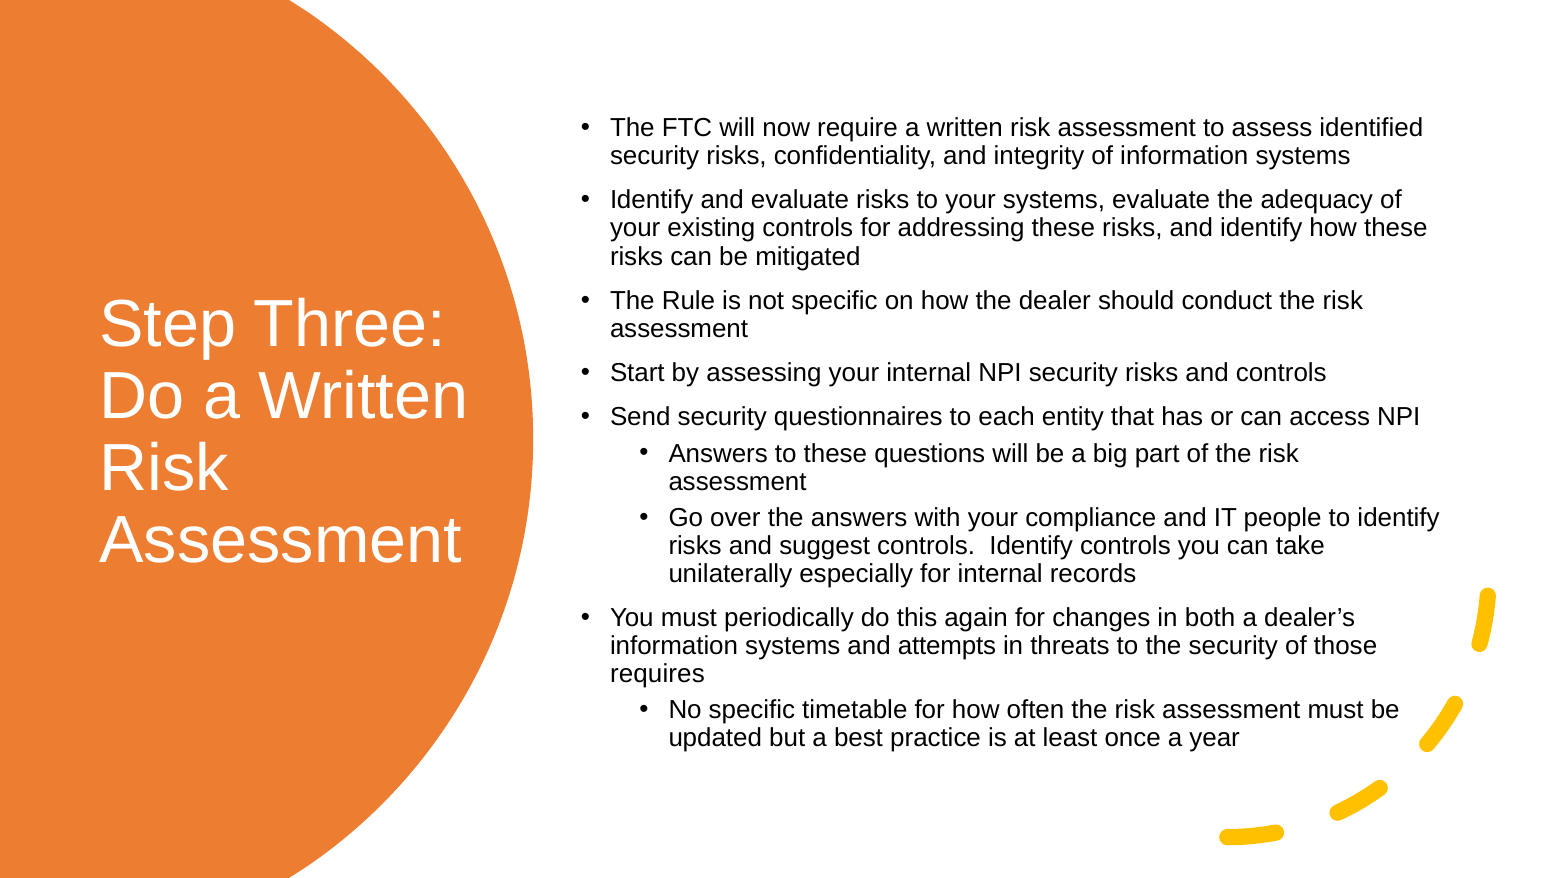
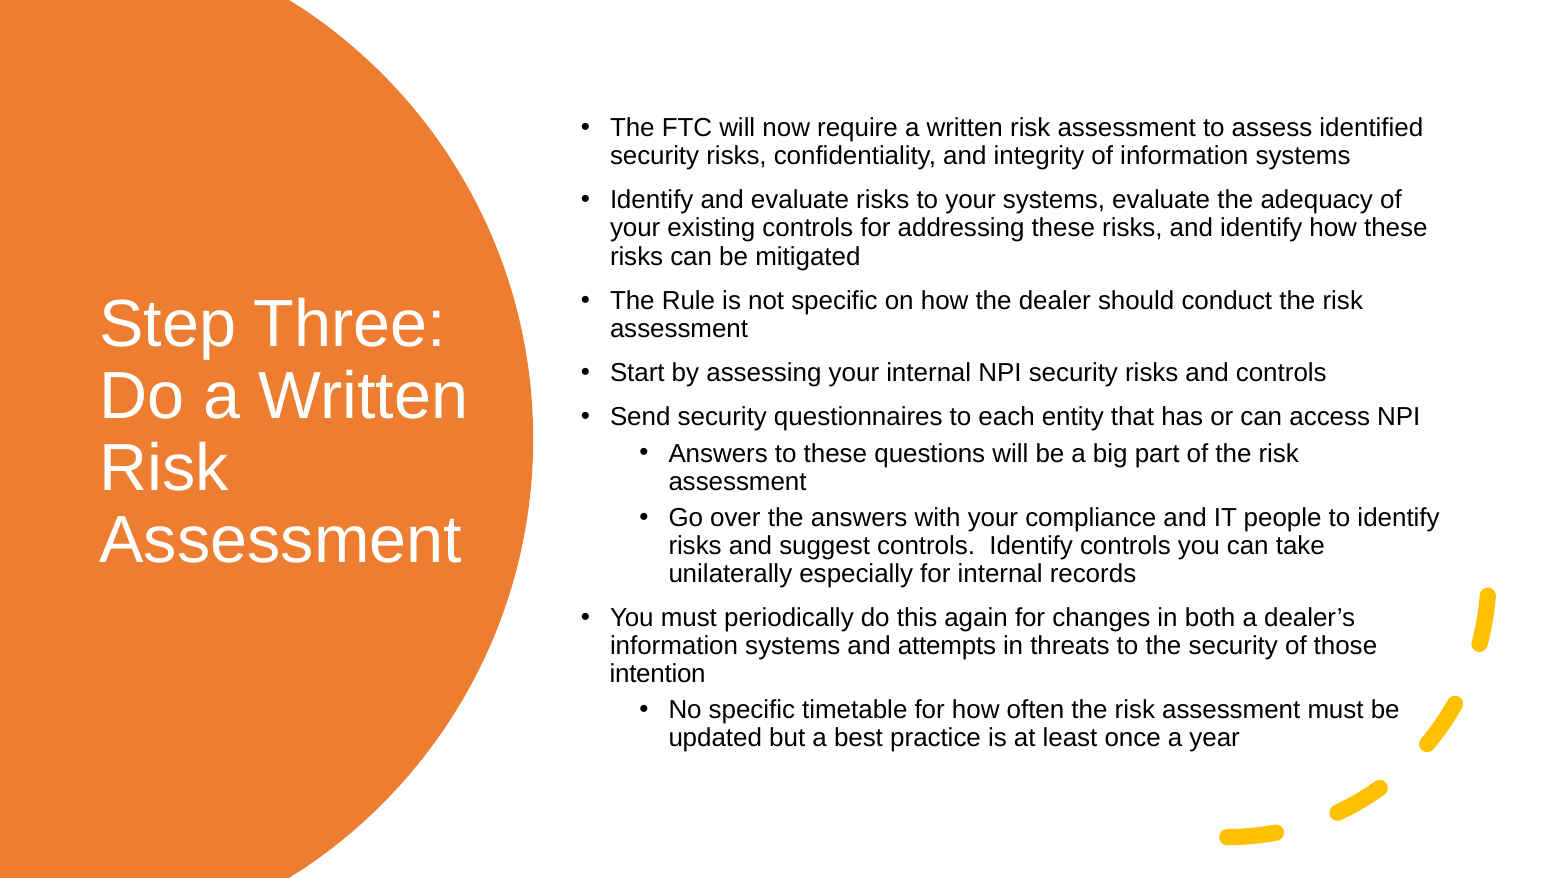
requires: requires -> intention
